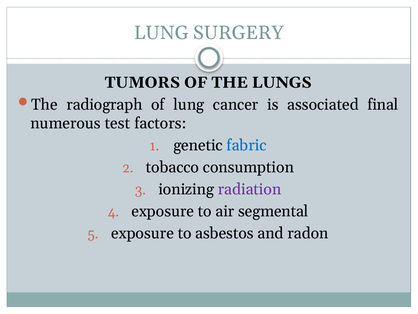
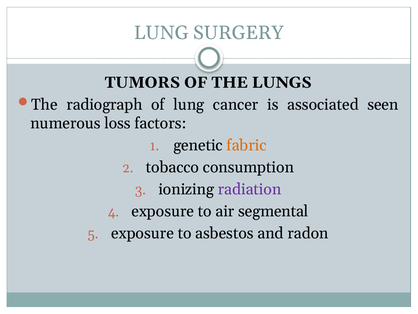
final: final -> seen
test: test -> loss
fabric colour: blue -> orange
